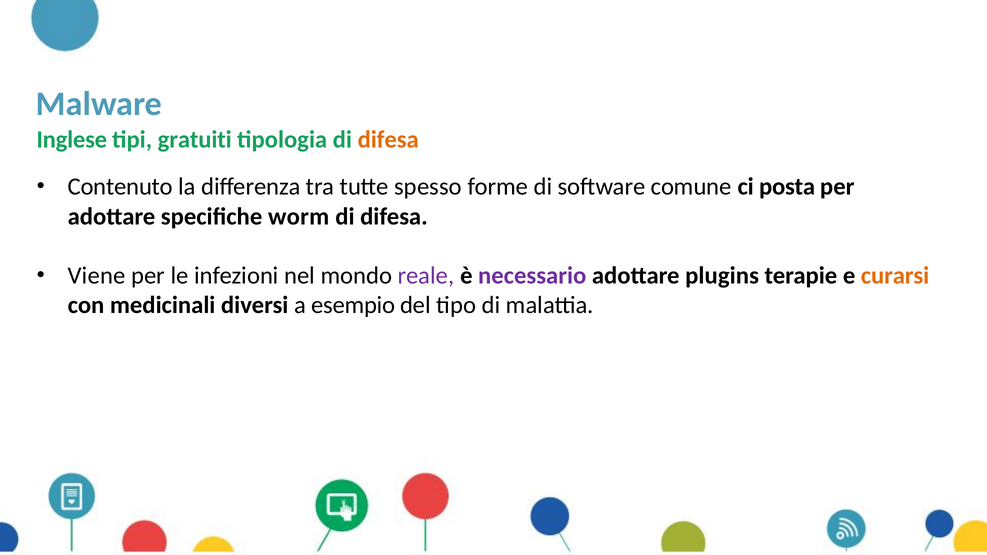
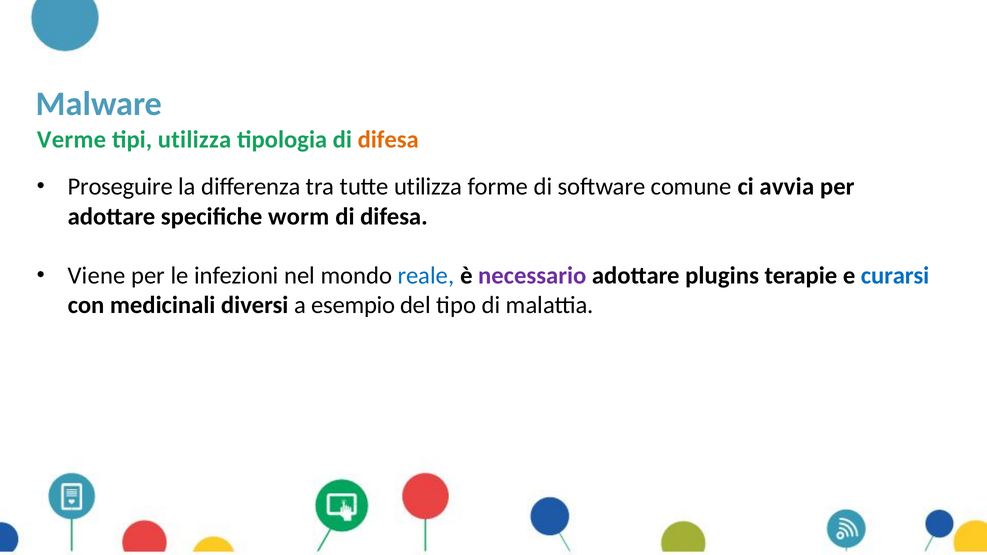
Inglese: Inglese -> Verme
tipi gratuiti: gratuiti -> utilizza
Contenuto: Contenuto -> Proseguire
tutte spesso: spesso -> utilizza
posta: posta -> avvia
reale colour: purple -> blue
curarsi colour: orange -> blue
